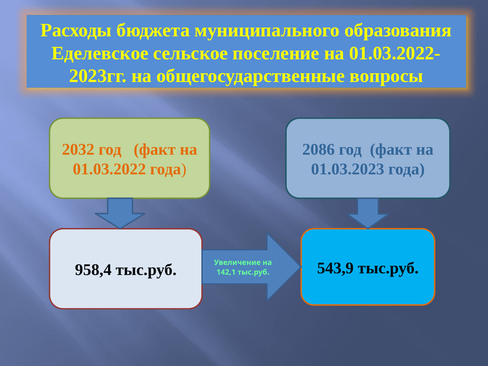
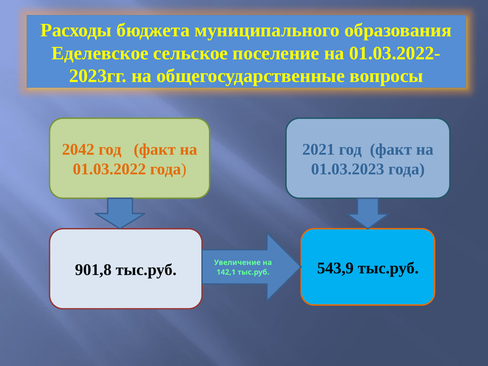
2032: 2032 -> 2042
2086: 2086 -> 2021
958,4: 958,4 -> 901,8
